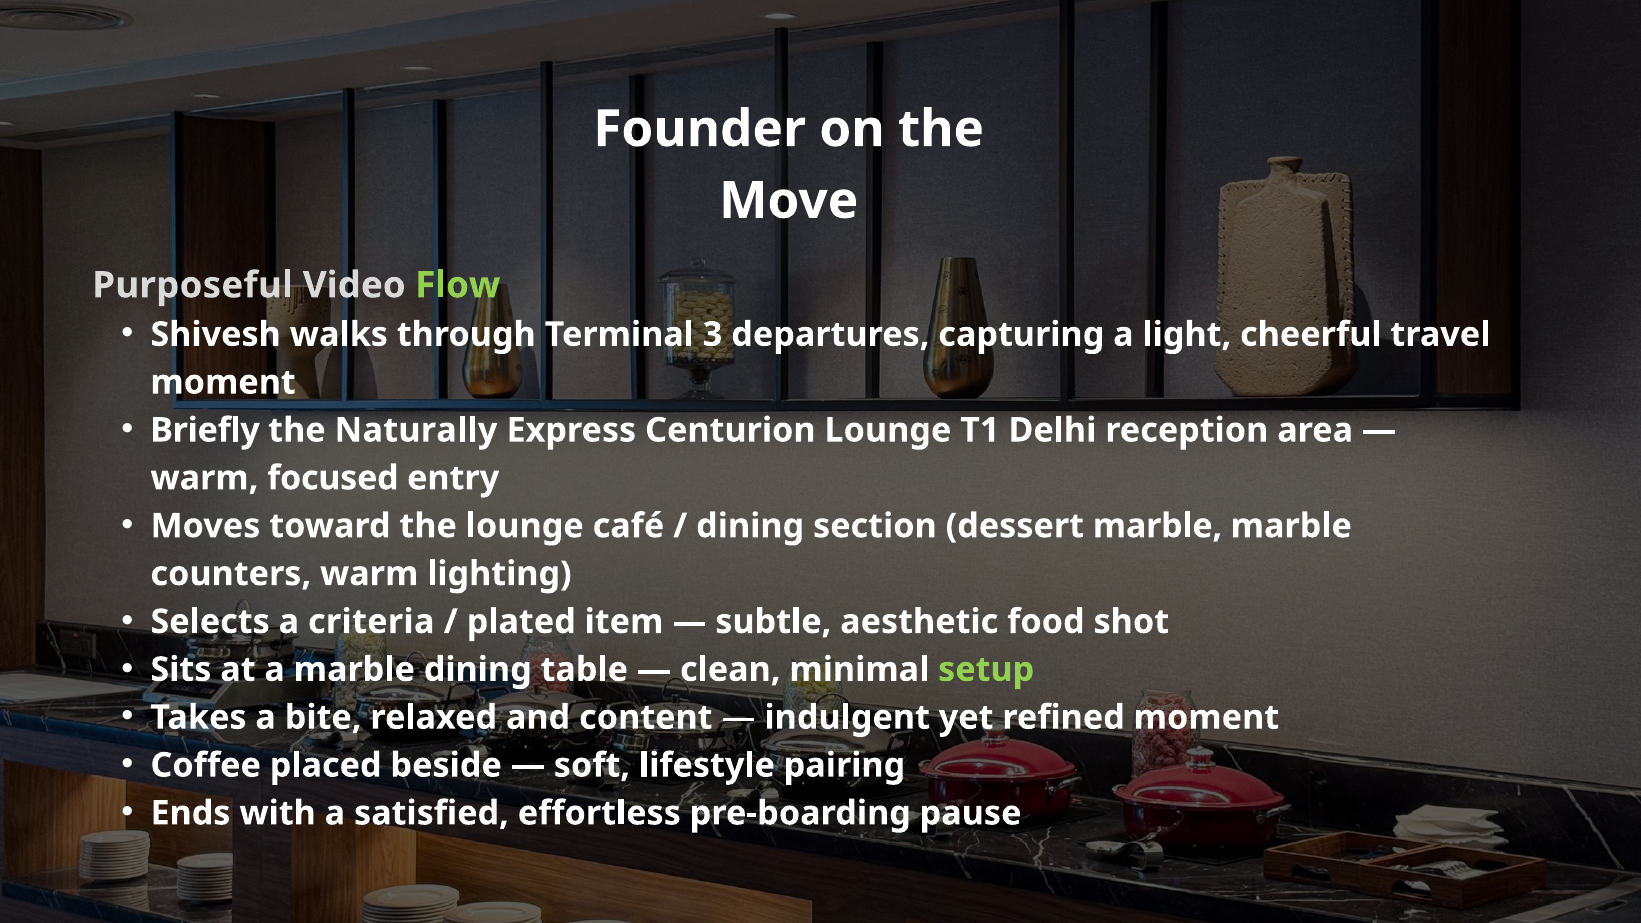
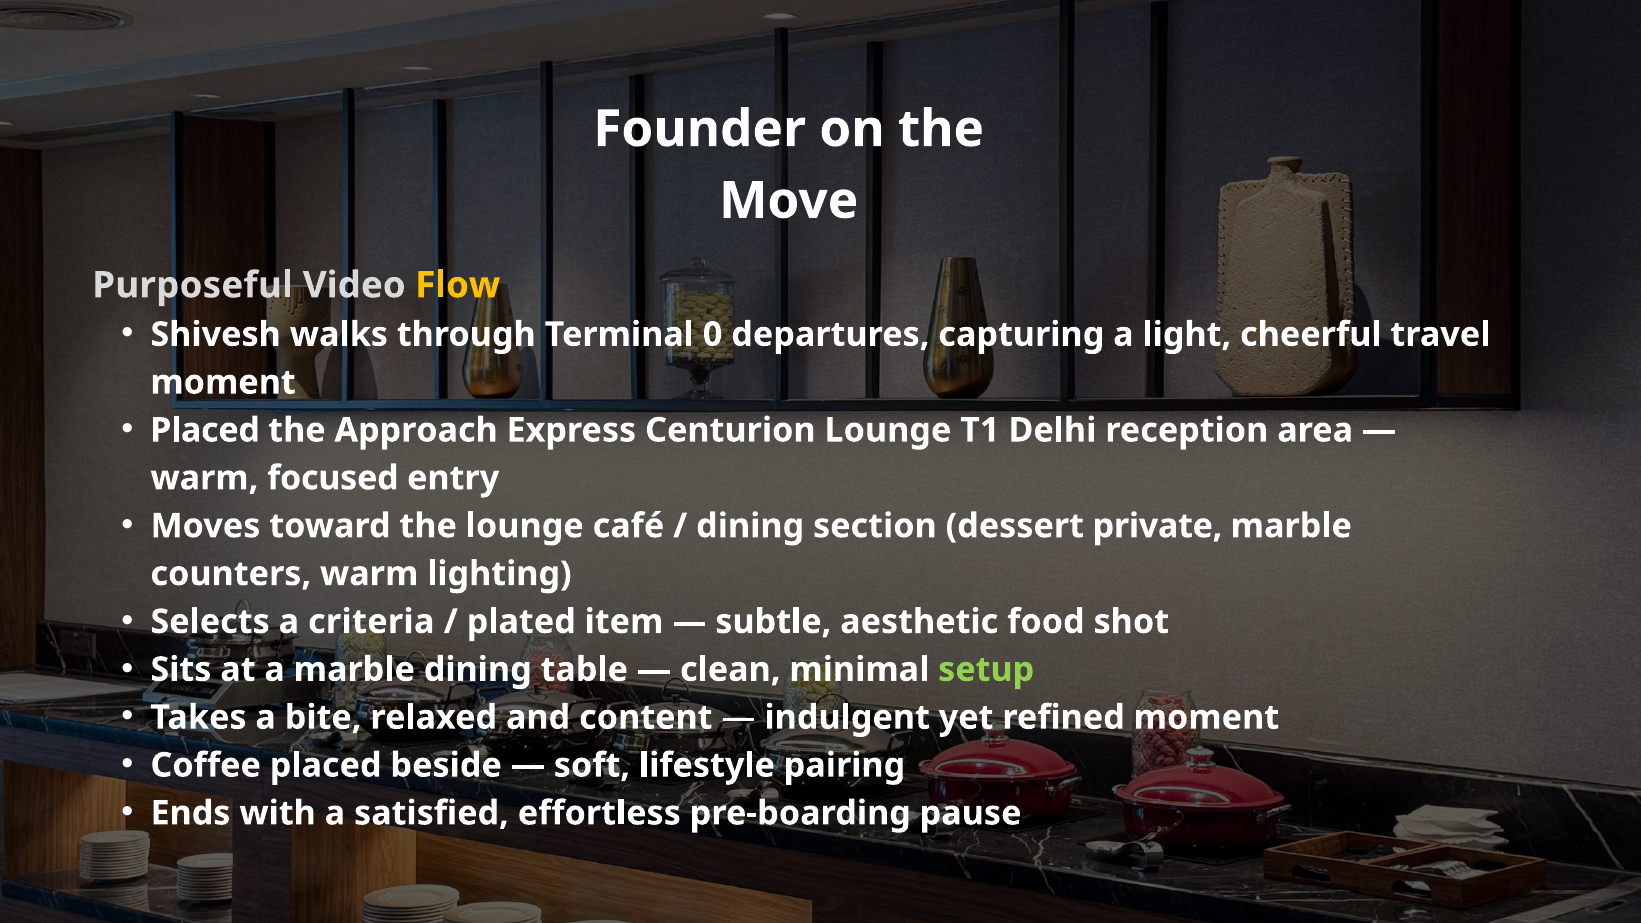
Flow colour: light green -> yellow
3: 3 -> 0
Briefly at (205, 430): Briefly -> Placed
Naturally: Naturally -> Approach
dessert marble: marble -> private
